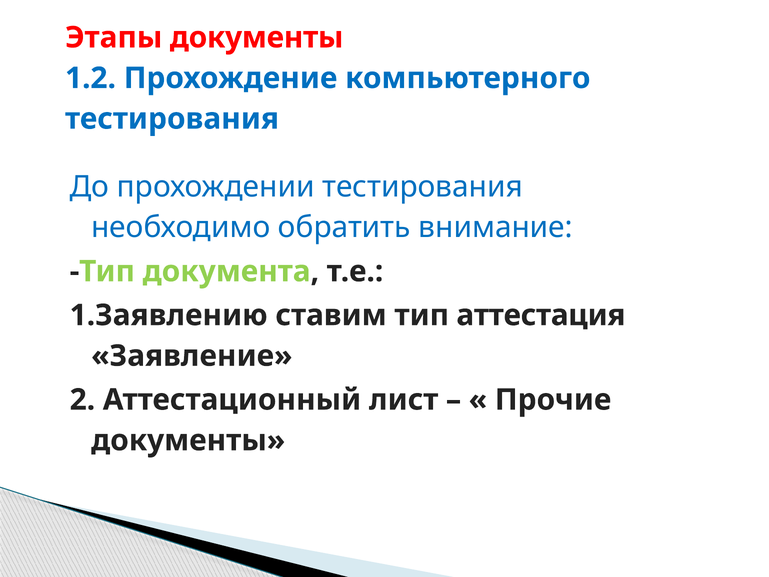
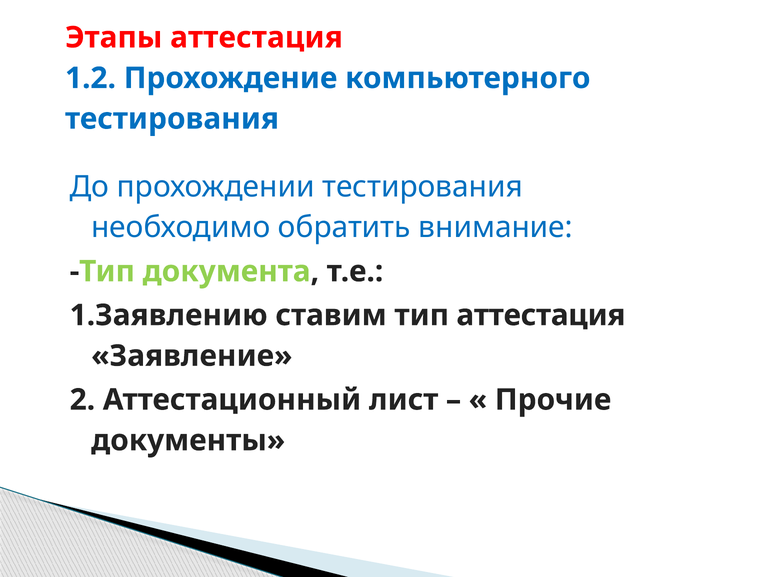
Этапы документы: документы -> аттестация
